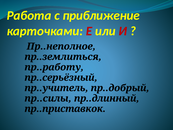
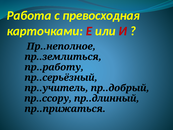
приближение: приближение -> превосходная
пр..силы: пр..силы -> пр..ссору
пр..приставкок: пр..приставкок -> пр..прижаться
